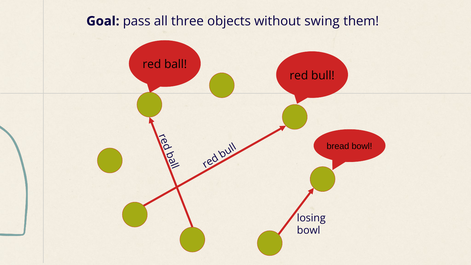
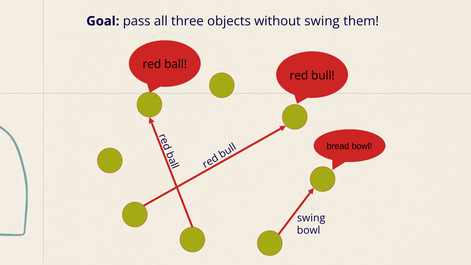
losing at (311, 218): losing -> swing
